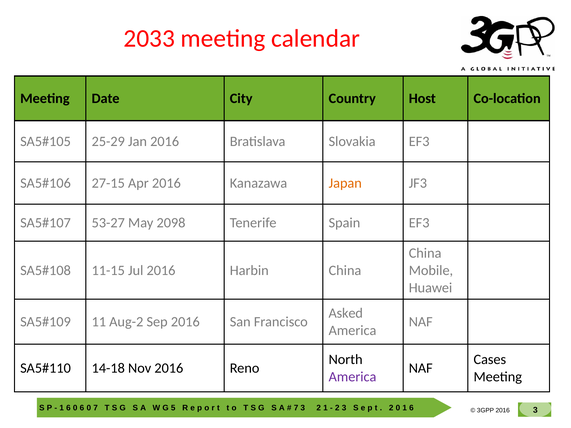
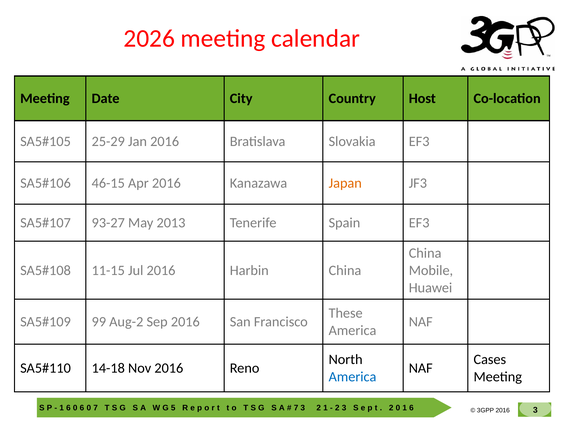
2033: 2033 -> 2026
27-15: 27-15 -> 46-15
53-27: 53-27 -> 93-27
2098: 2098 -> 2013
Asked: Asked -> These
11: 11 -> 99
America at (353, 377) colour: purple -> blue
